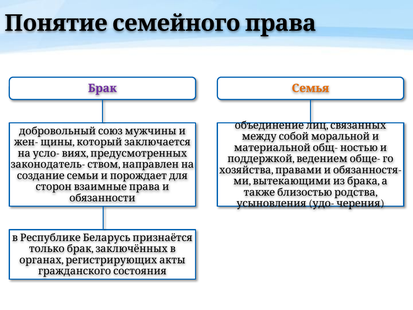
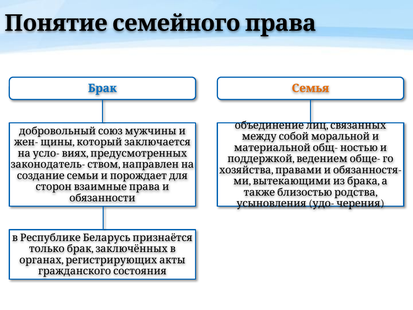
Брак colour: purple -> blue
